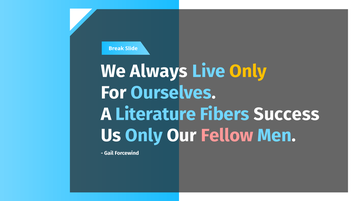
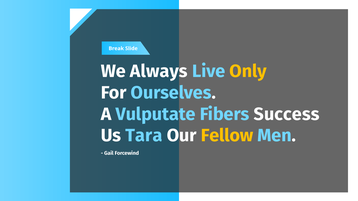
Literature: Literature -> Vulputate
Us Only: Only -> Tara
Fellow colour: pink -> yellow
